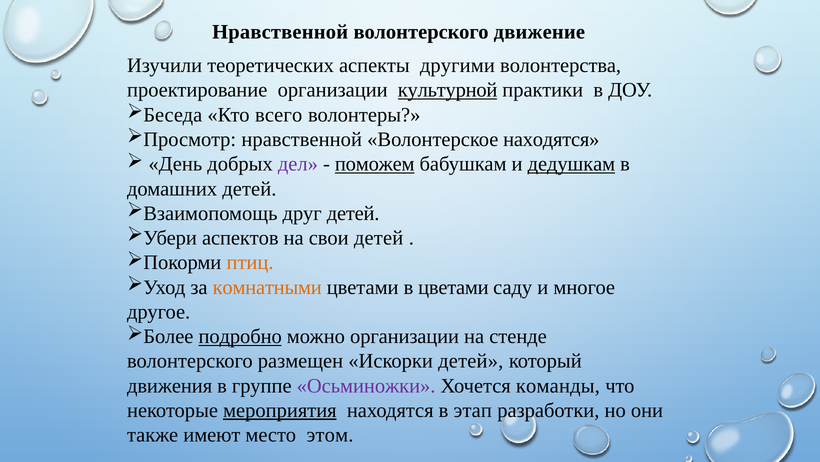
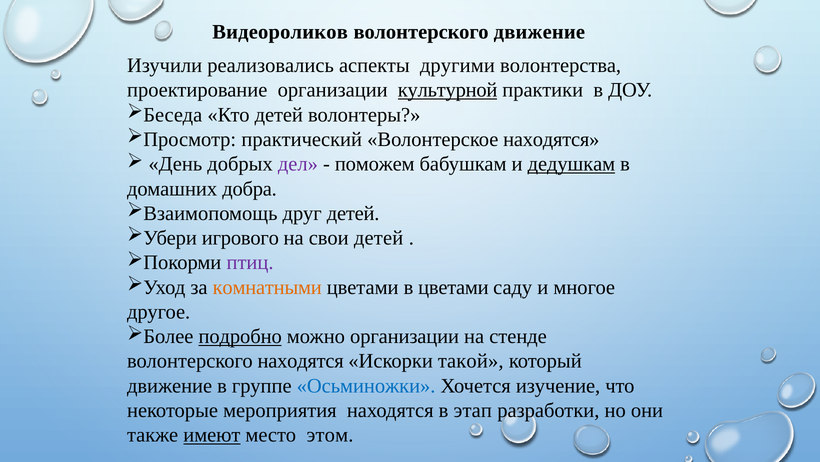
Нравственной at (280, 32): Нравственной -> Видеороликов
теоретических: теоретических -> реализовались
Кто всего: всего -> детей
нравственной at (302, 139): нравственной -> практический
поможем underline: present -> none
домашних детей: детей -> добра
аспектов: аспектов -> игрового
птиц colour: orange -> purple
волонтерского размещен: размещен -> находятся
Искорки детей: детей -> такой
движения at (170, 385): движения -> движение
Осьминожки colour: purple -> blue
команды: команды -> изучение
мероприятия underline: present -> none
имеют underline: none -> present
